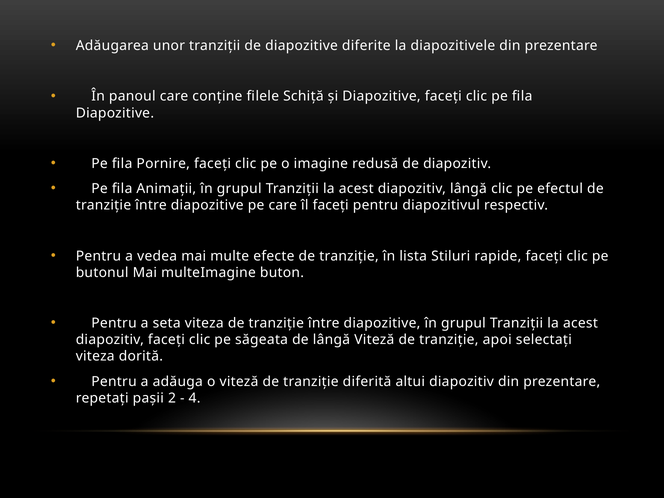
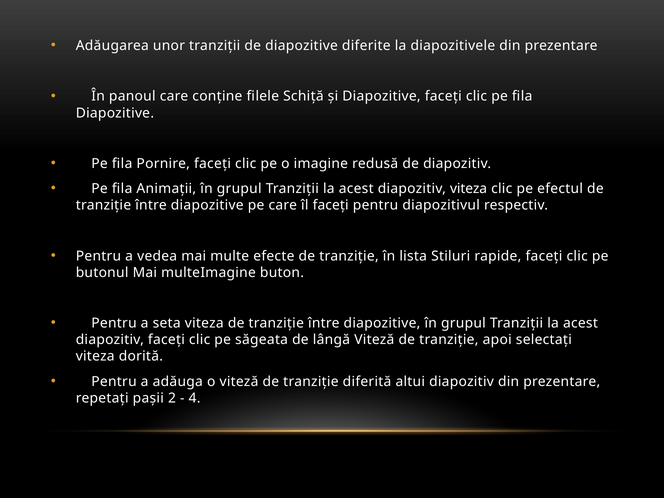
diapozitiv lângă: lângă -> viteza
